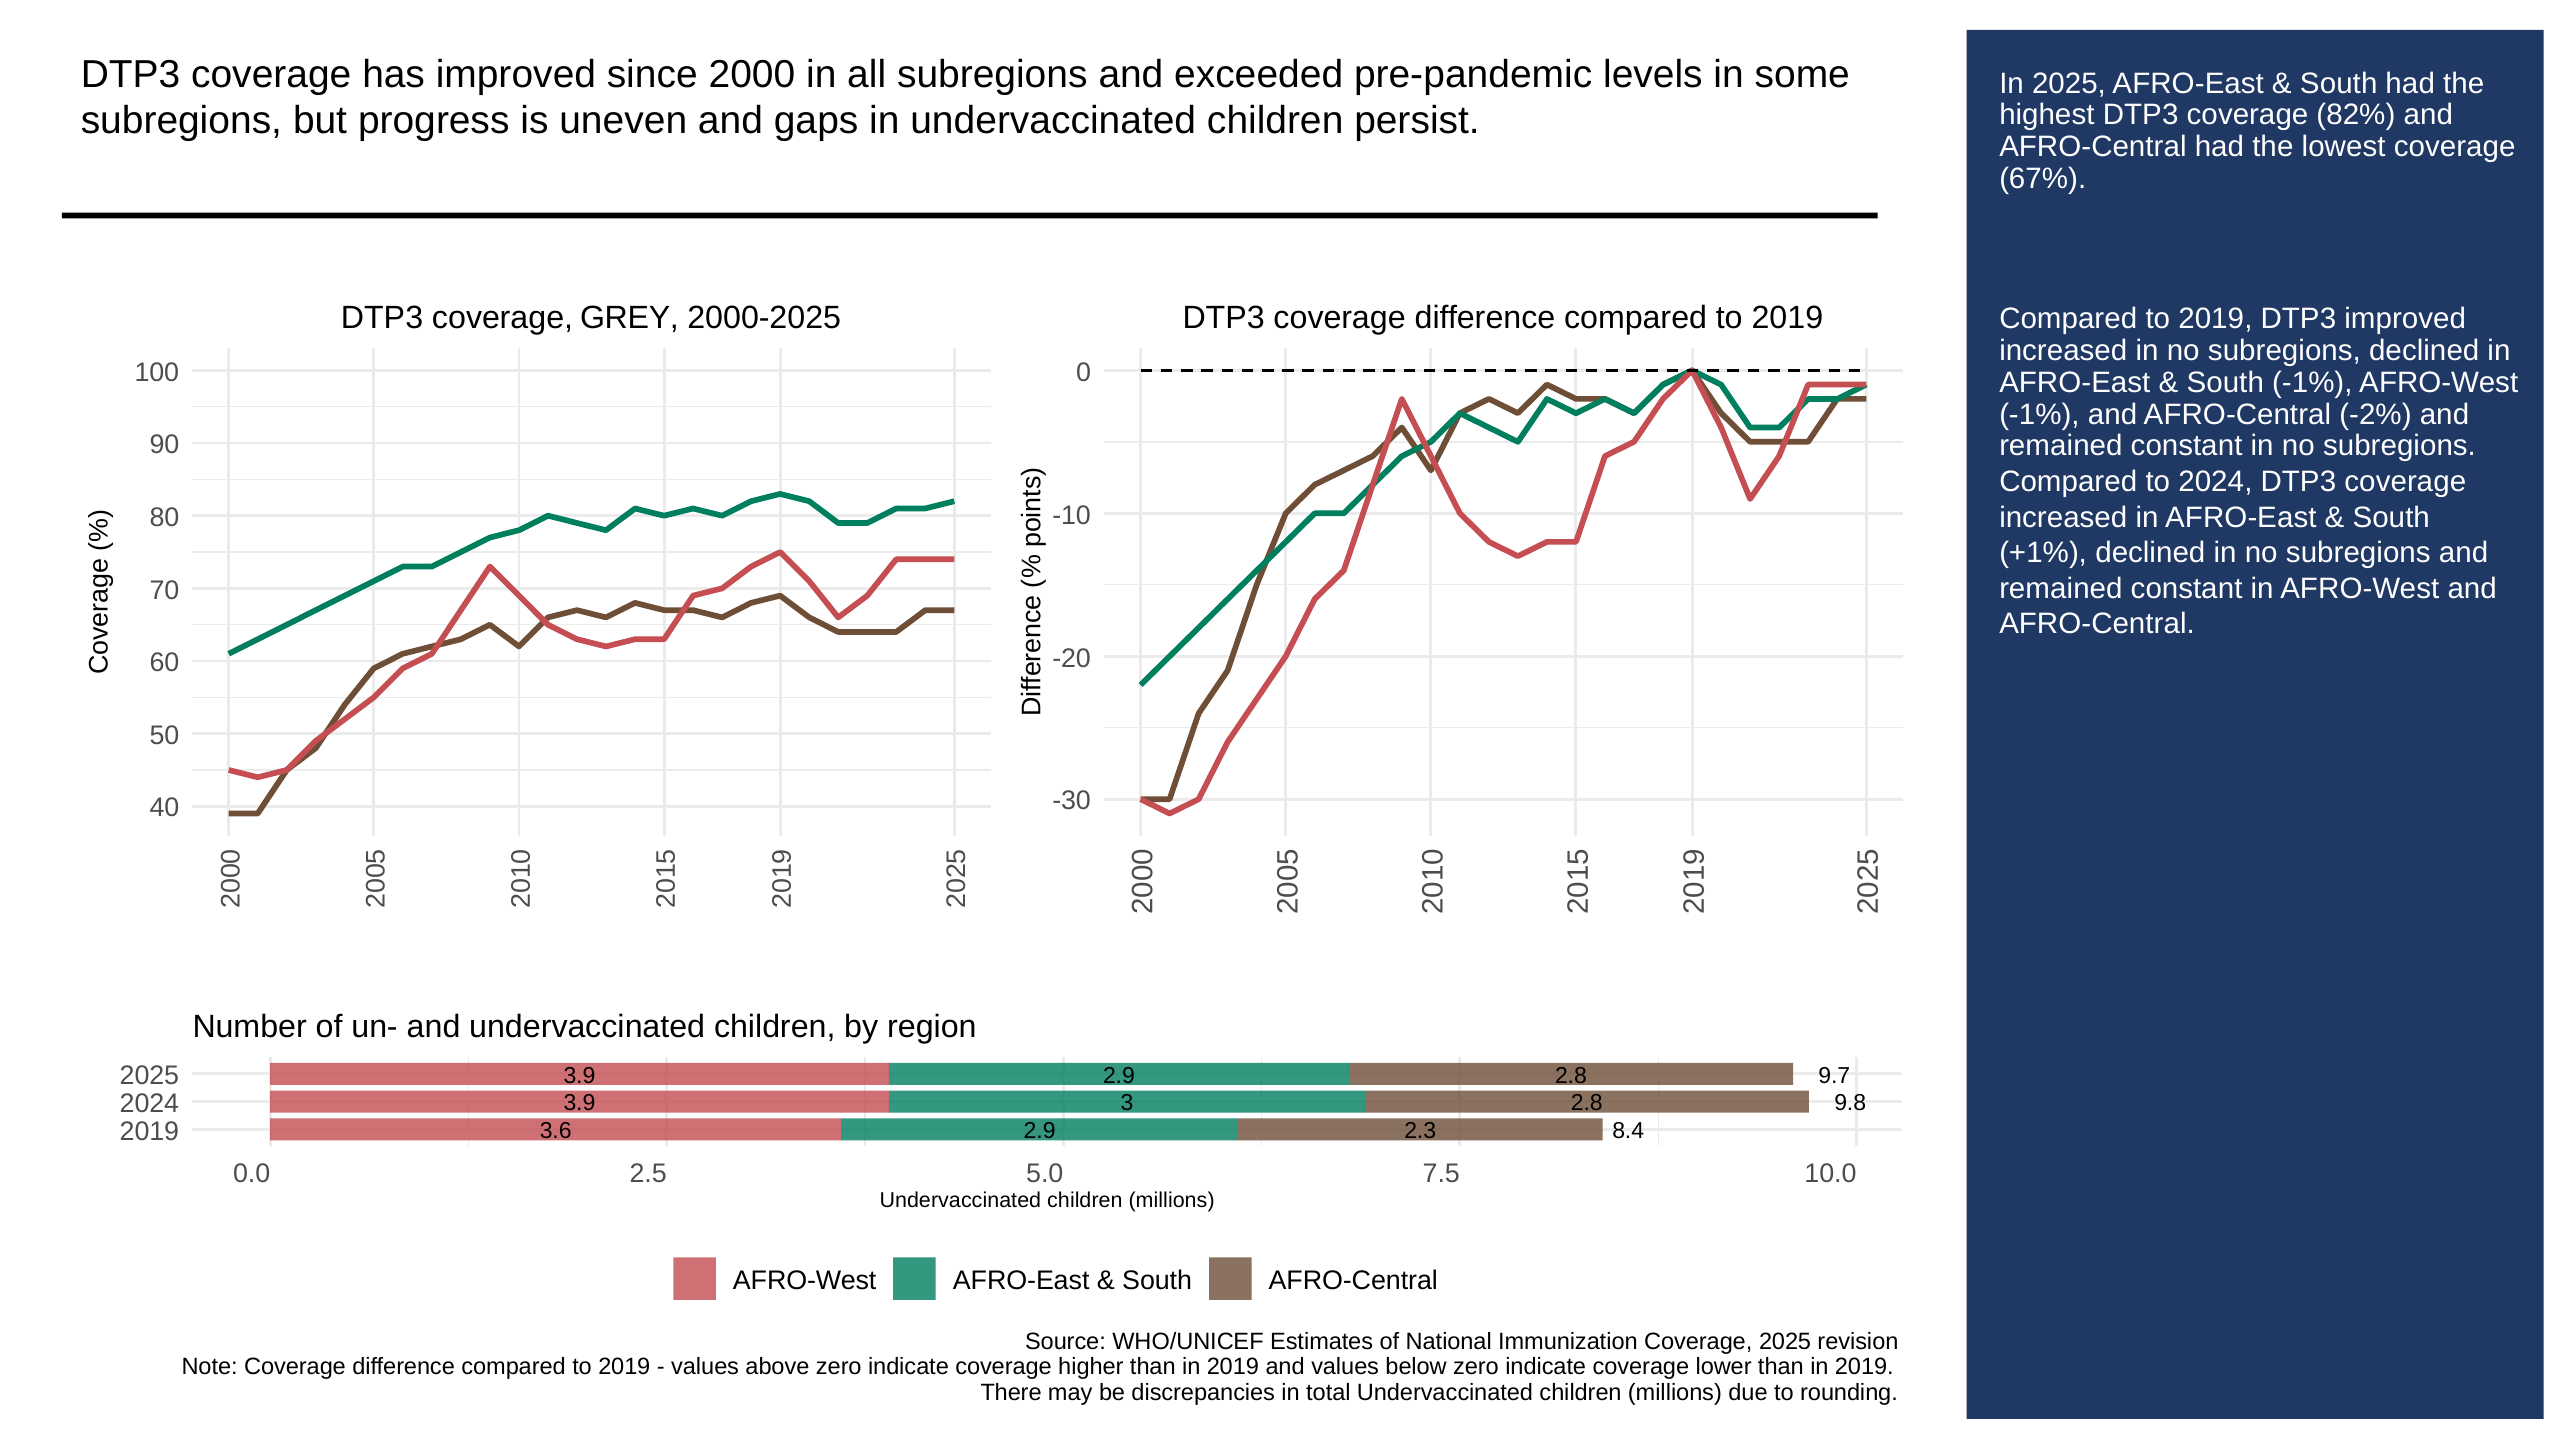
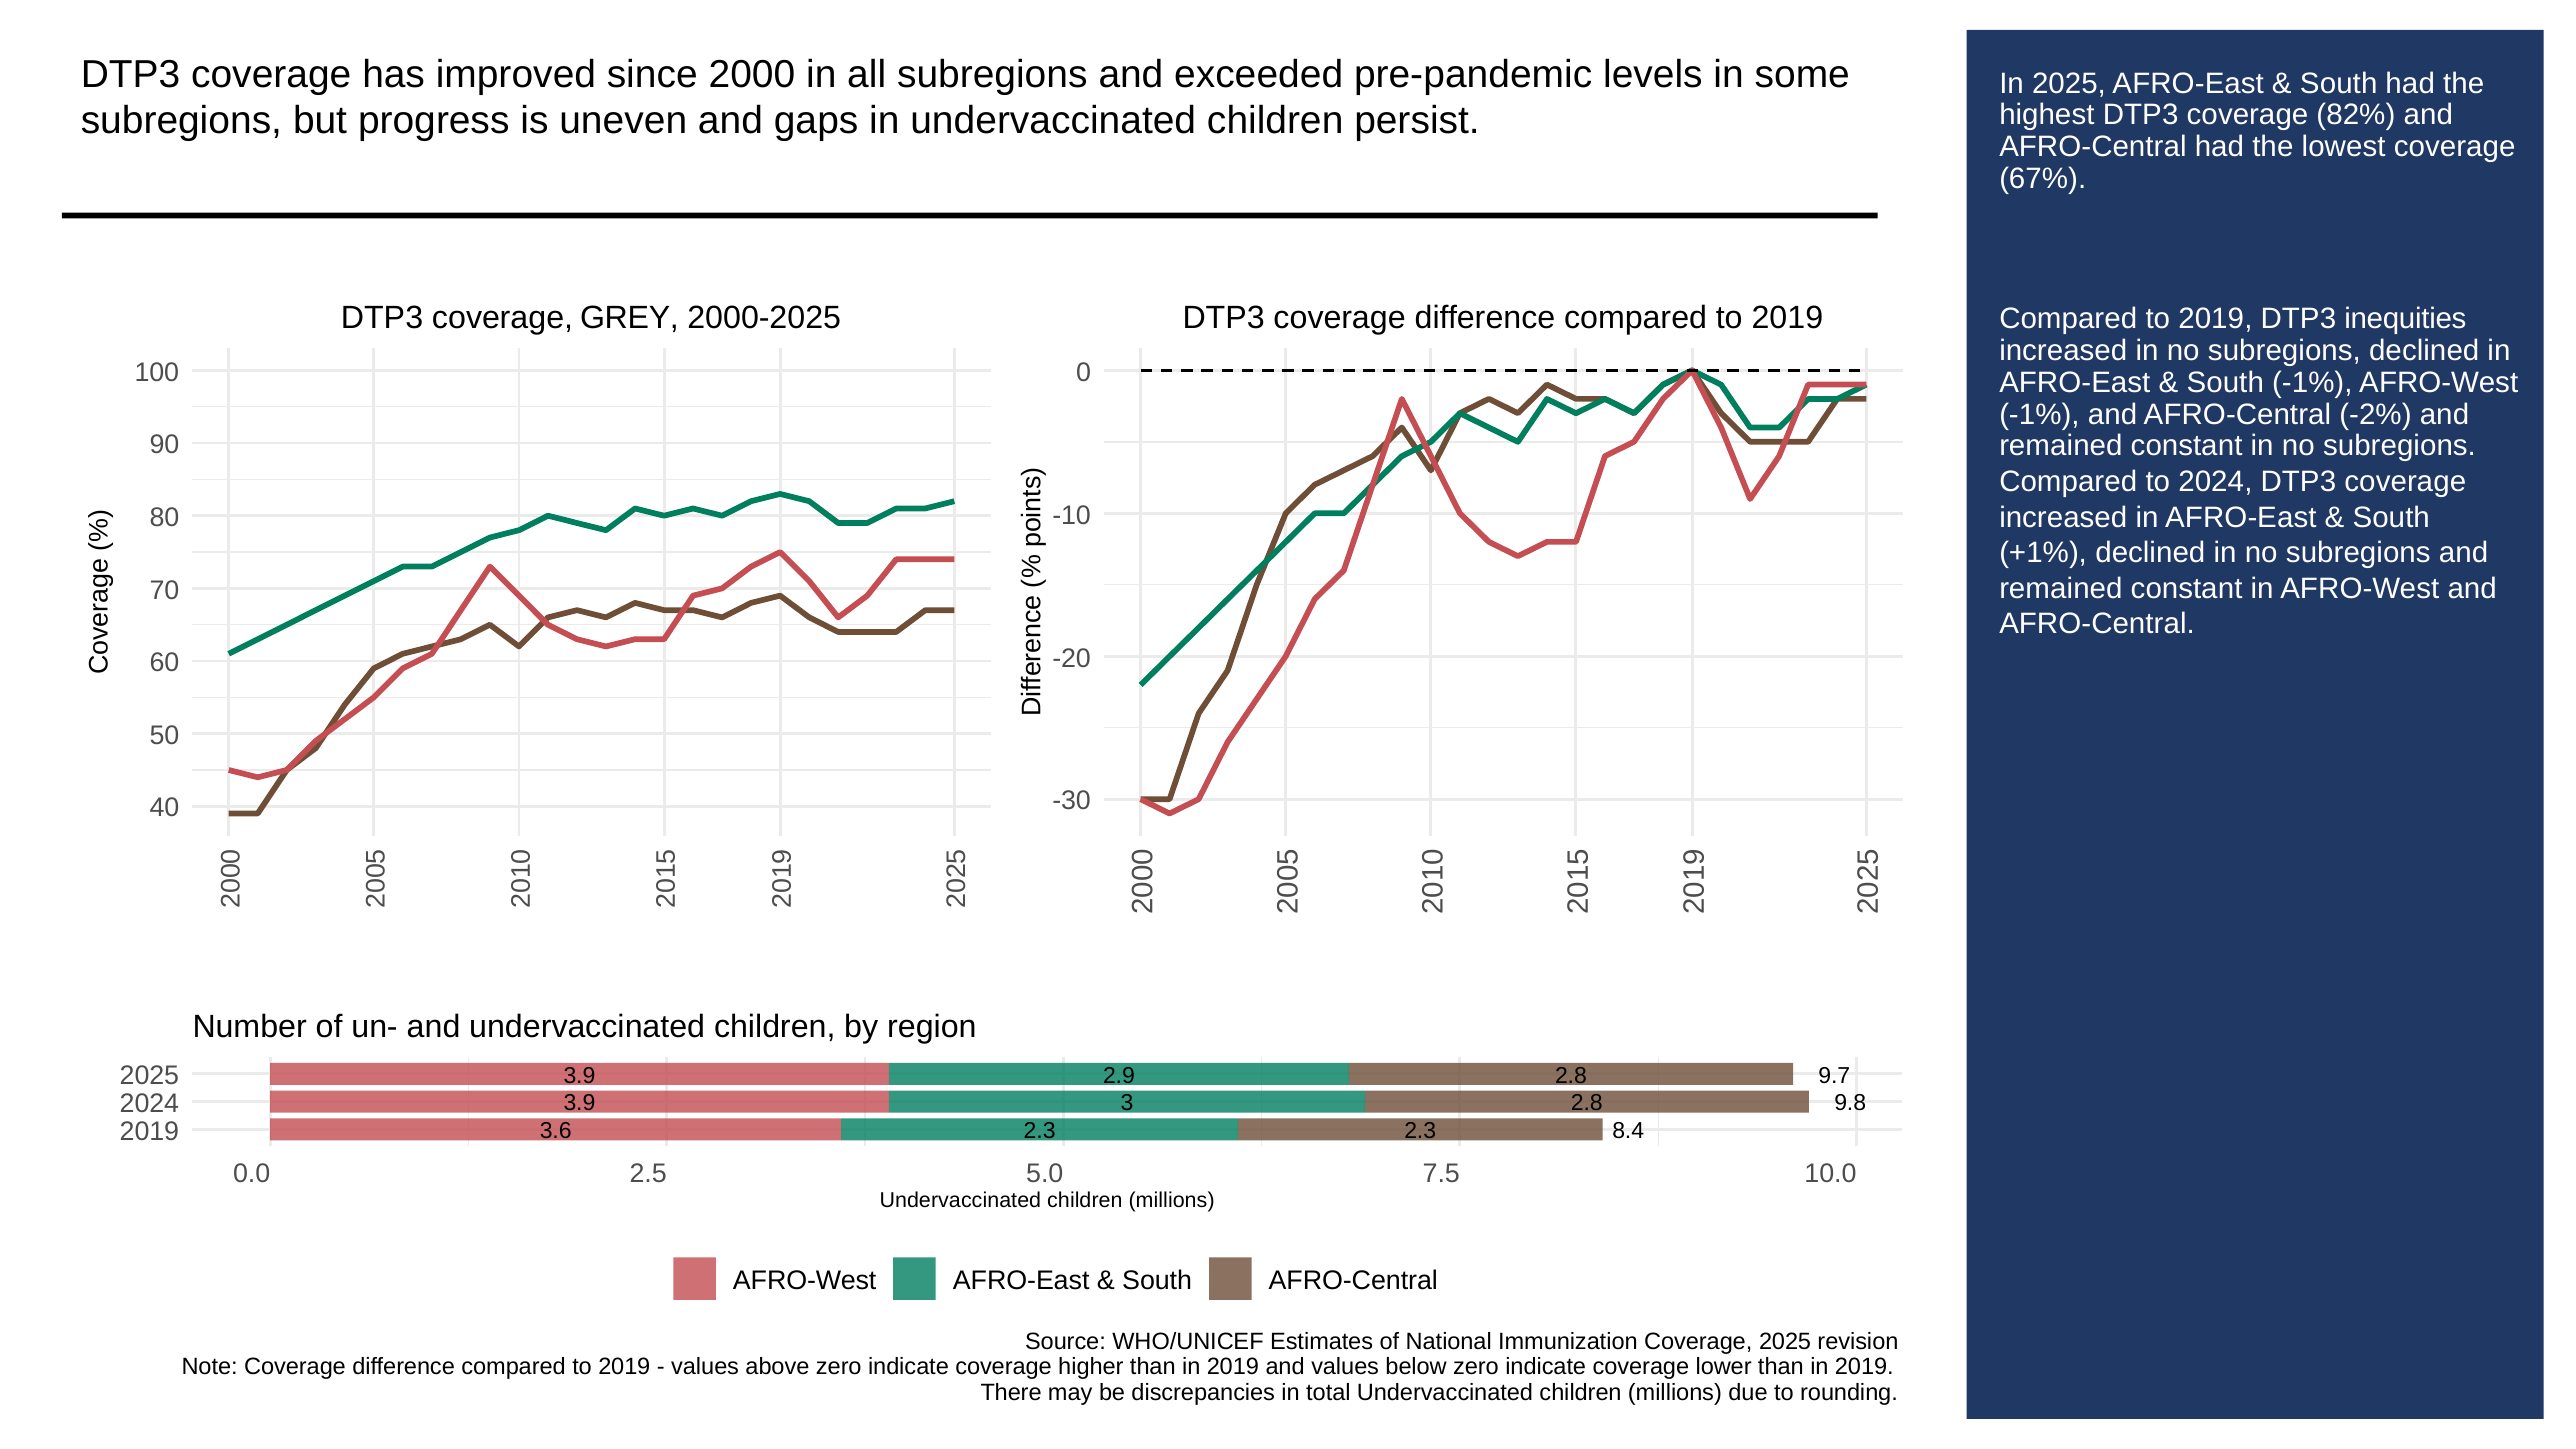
DTP3 improved: improved -> inequities
2.9 at (1040, 1131): 2.9 -> 2.3
